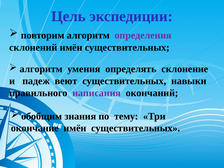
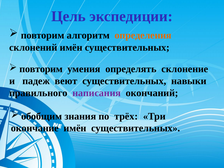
определения colour: purple -> orange
алгоритм at (41, 69): алгоритм -> повторим
тему: тему -> трёх
